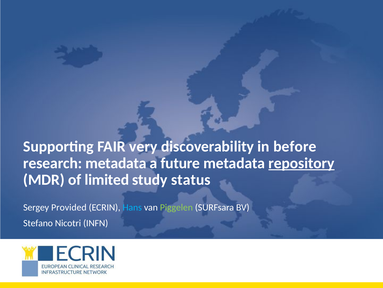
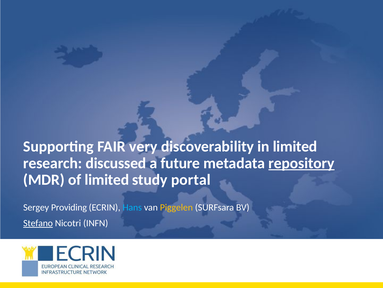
in before: before -> limited
research metadata: metadata -> discussed
status: status -> portal
Provided: Provided -> Providing
Piggelen colour: light green -> yellow
Stefano underline: none -> present
